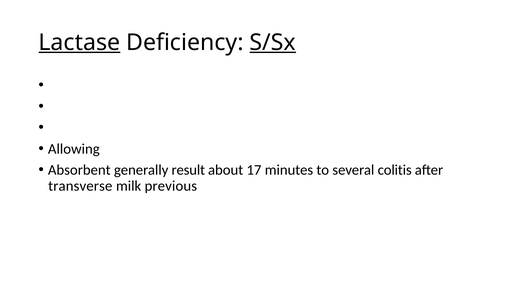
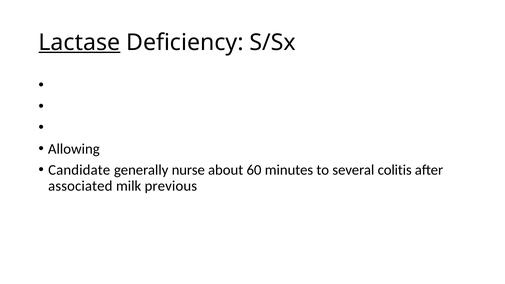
S/Sx underline: present -> none
Absorbent: Absorbent -> Candidate
result: result -> nurse
17: 17 -> 60
transverse: transverse -> associated
